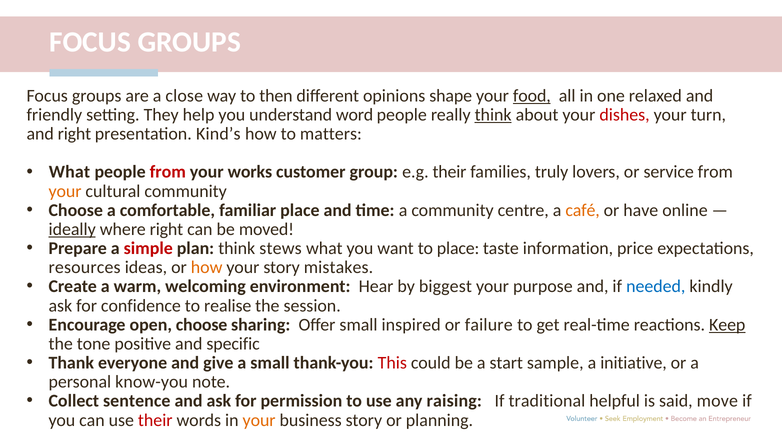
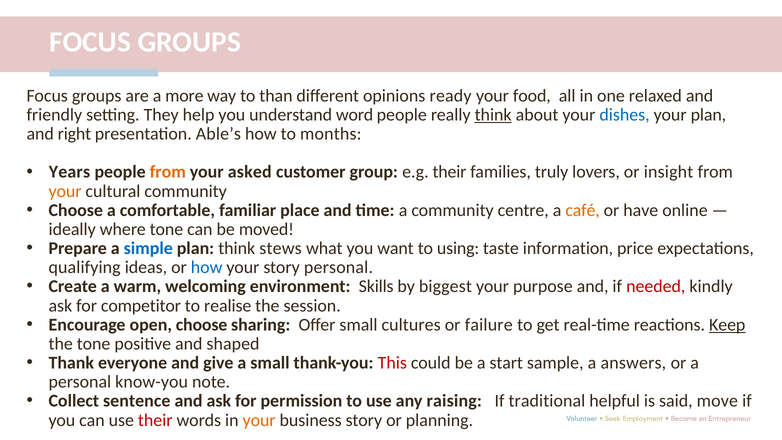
close: close -> more
then: then -> than
shape: shape -> ready
food underline: present -> none
dishes colour: red -> blue
your turn: turn -> plan
Kind’s: Kind’s -> Able’s
matters: matters -> months
What at (69, 172): What -> Years
from at (168, 172) colour: red -> orange
works: works -> asked
service: service -> insight
ideally underline: present -> none
where right: right -> tone
simple colour: red -> blue
to place: place -> using
resources: resources -> qualifying
how at (207, 267) colour: orange -> blue
story mistakes: mistakes -> personal
Hear: Hear -> Skills
needed colour: blue -> red
confidence: confidence -> competitor
inspired: inspired -> cultures
specific: specific -> shaped
initiative: initiative -> answers
